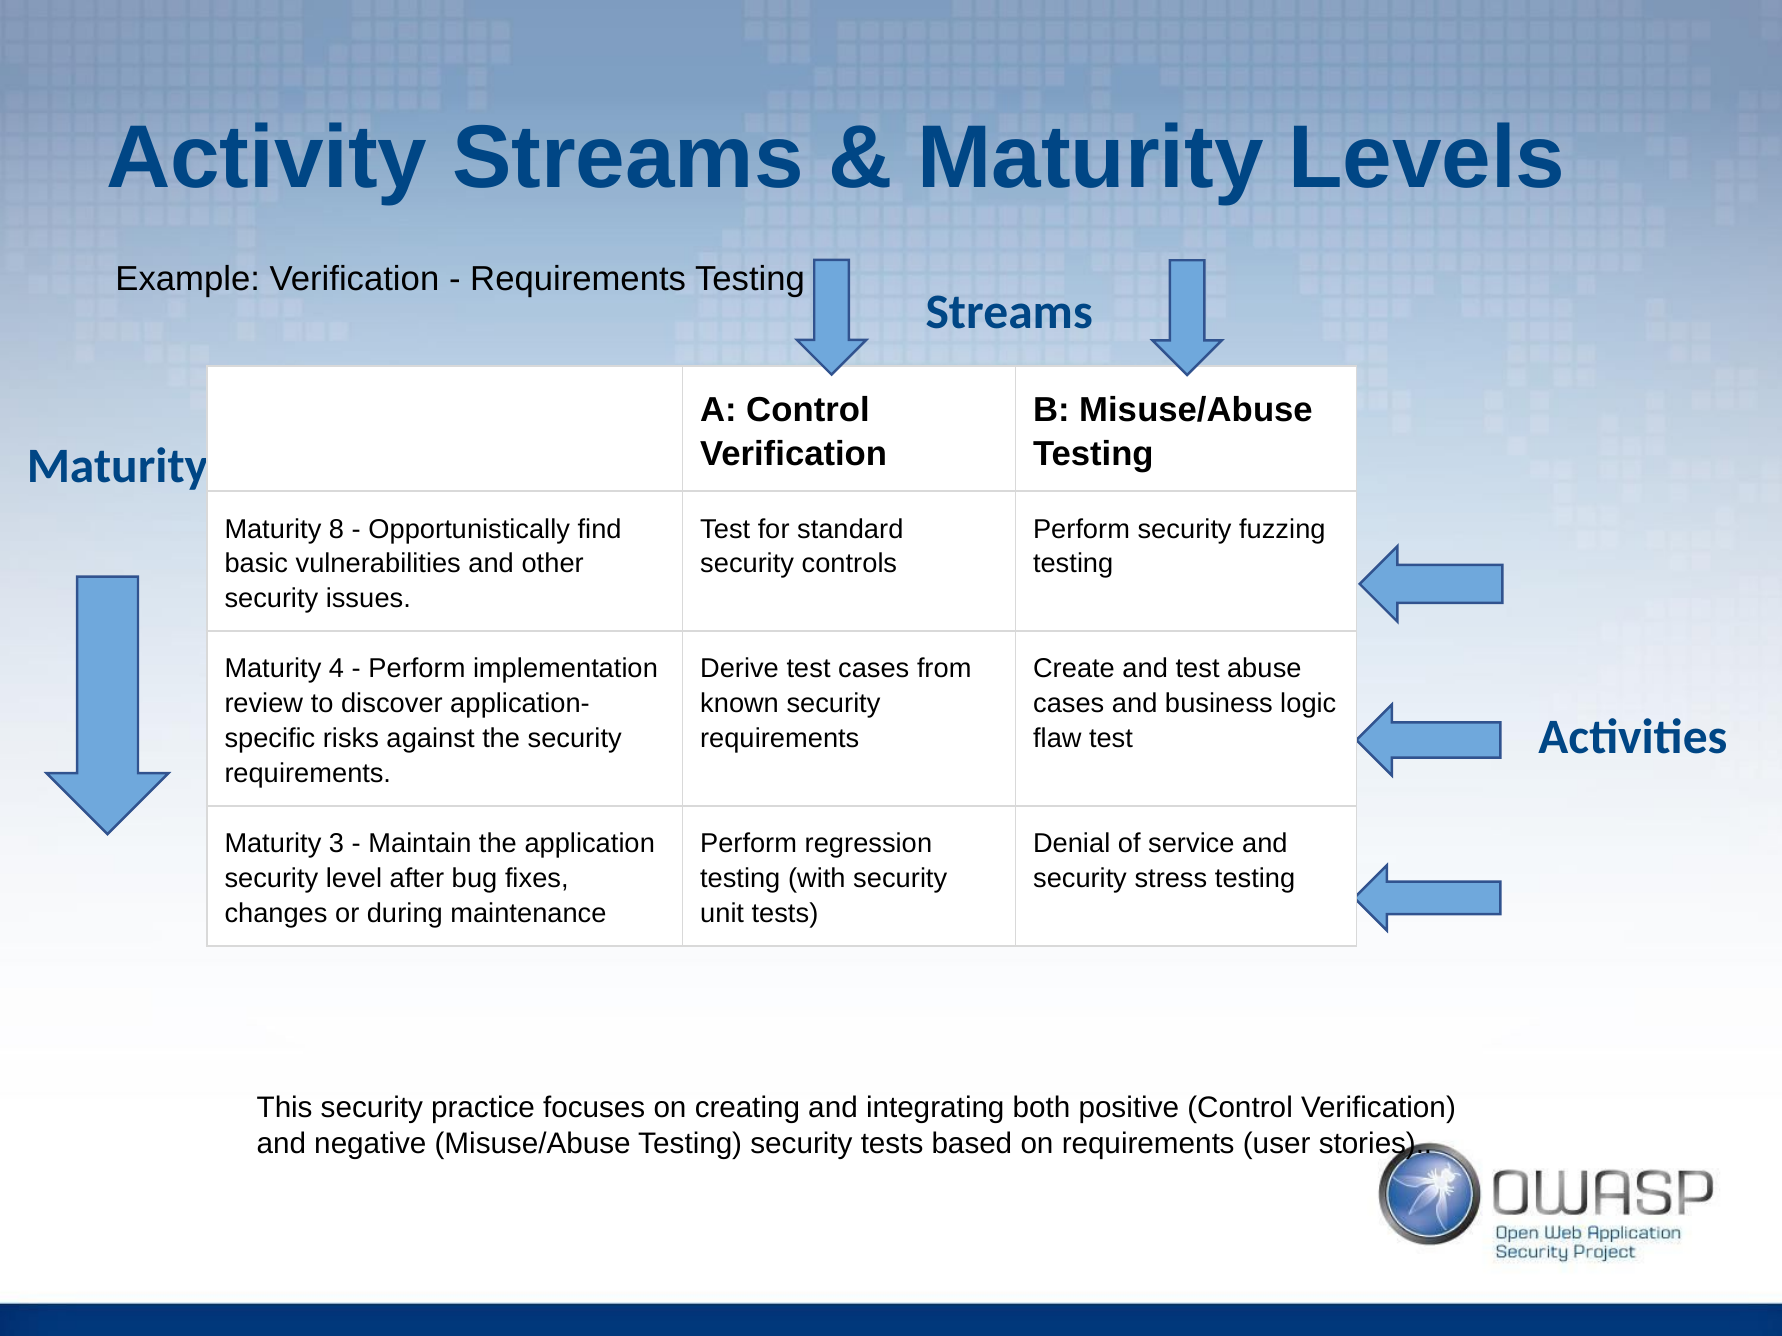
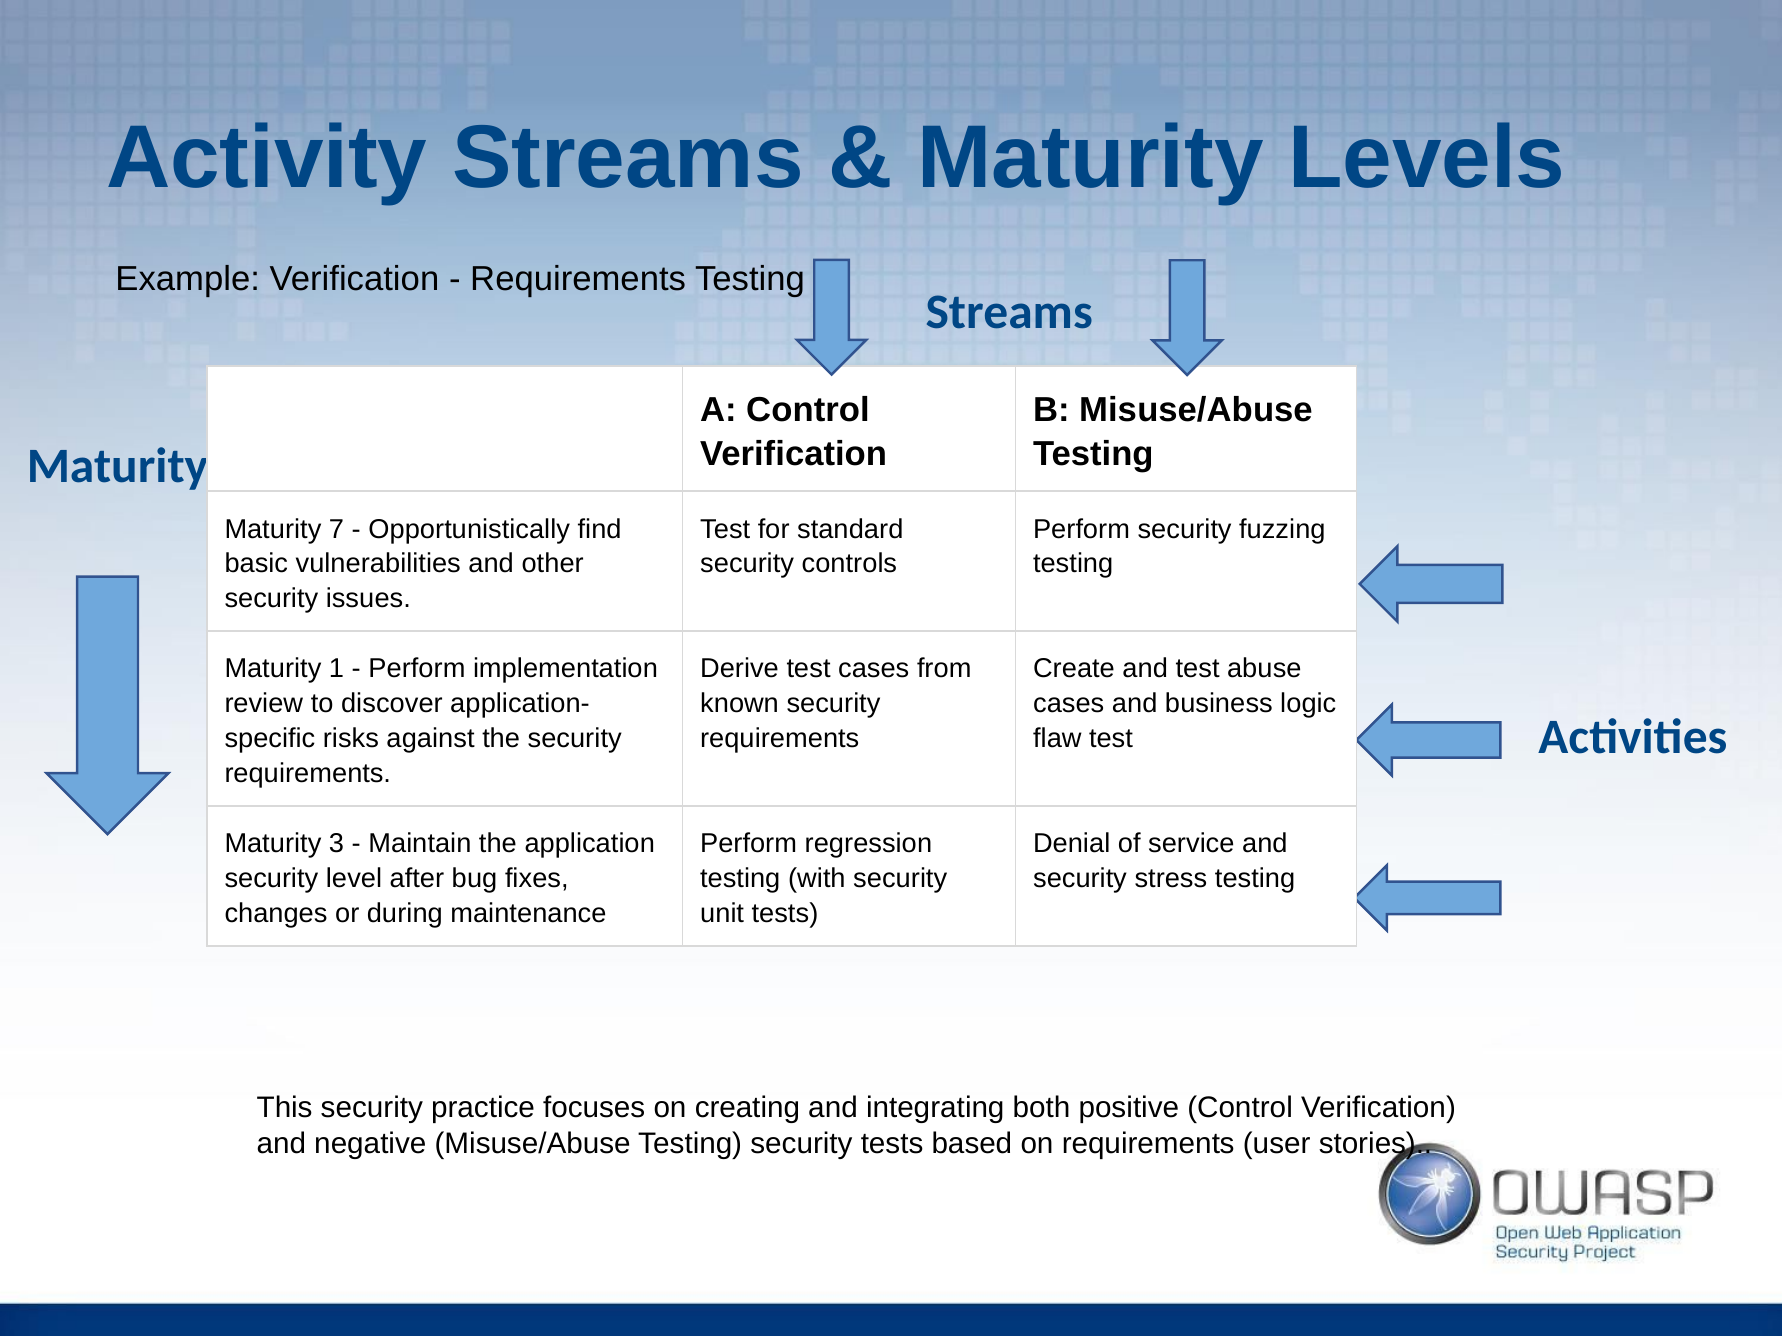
8: 8 -> 7
4: 4 -> 1
